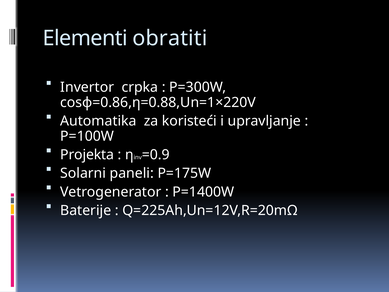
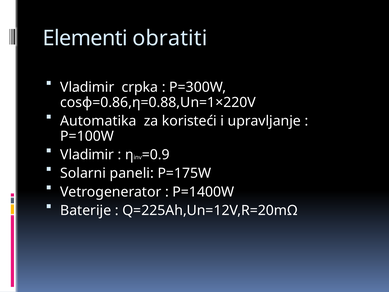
Invertor at (87, 87): Invertor -> Vladimir
Projekta at (87, 155): Projekta -> Vladimir
